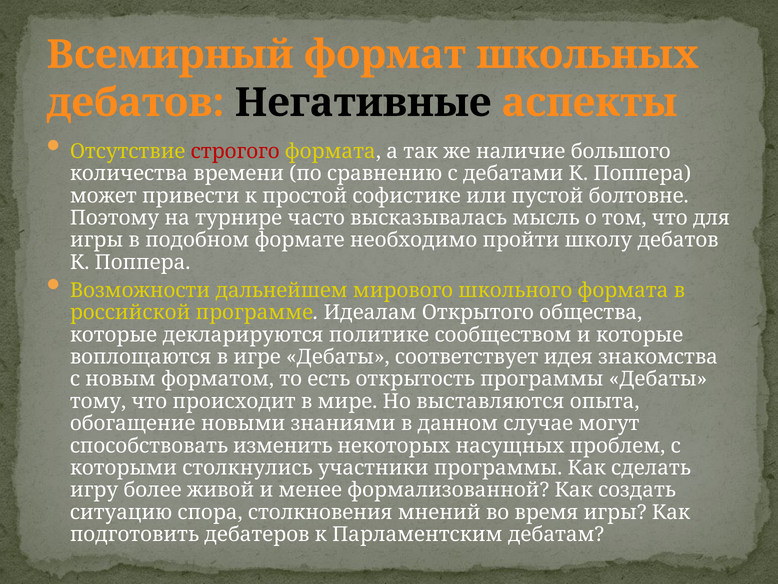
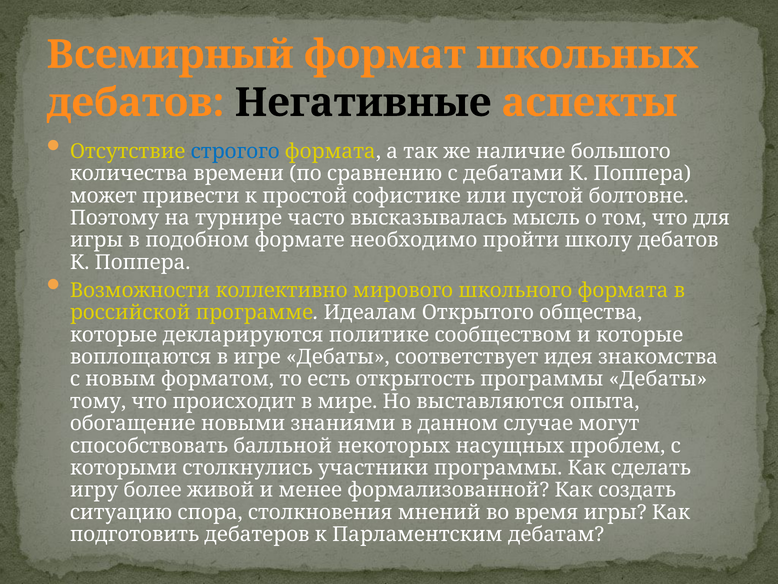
строгого colour: red -> blue
дальнейшем: дальнейшем -> коллективно
изменить: изменить -> балльной
